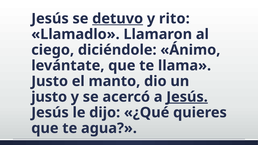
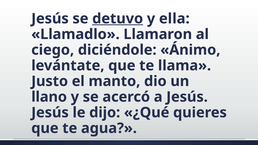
rito: rito -> ella
justo at (49, 97): justo -> llano
Jesús at (187, 97) underline: present -> none
